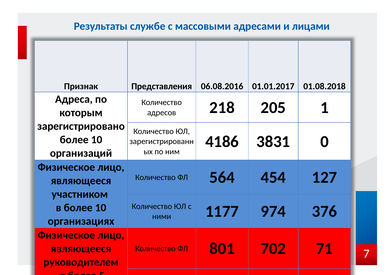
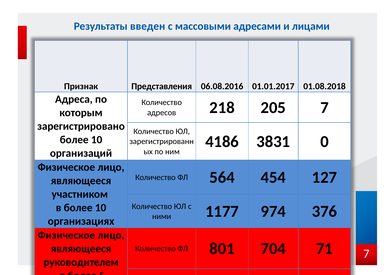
службе: службе -> введен
205 1: 1 -> 7
702: 702 -> 704
